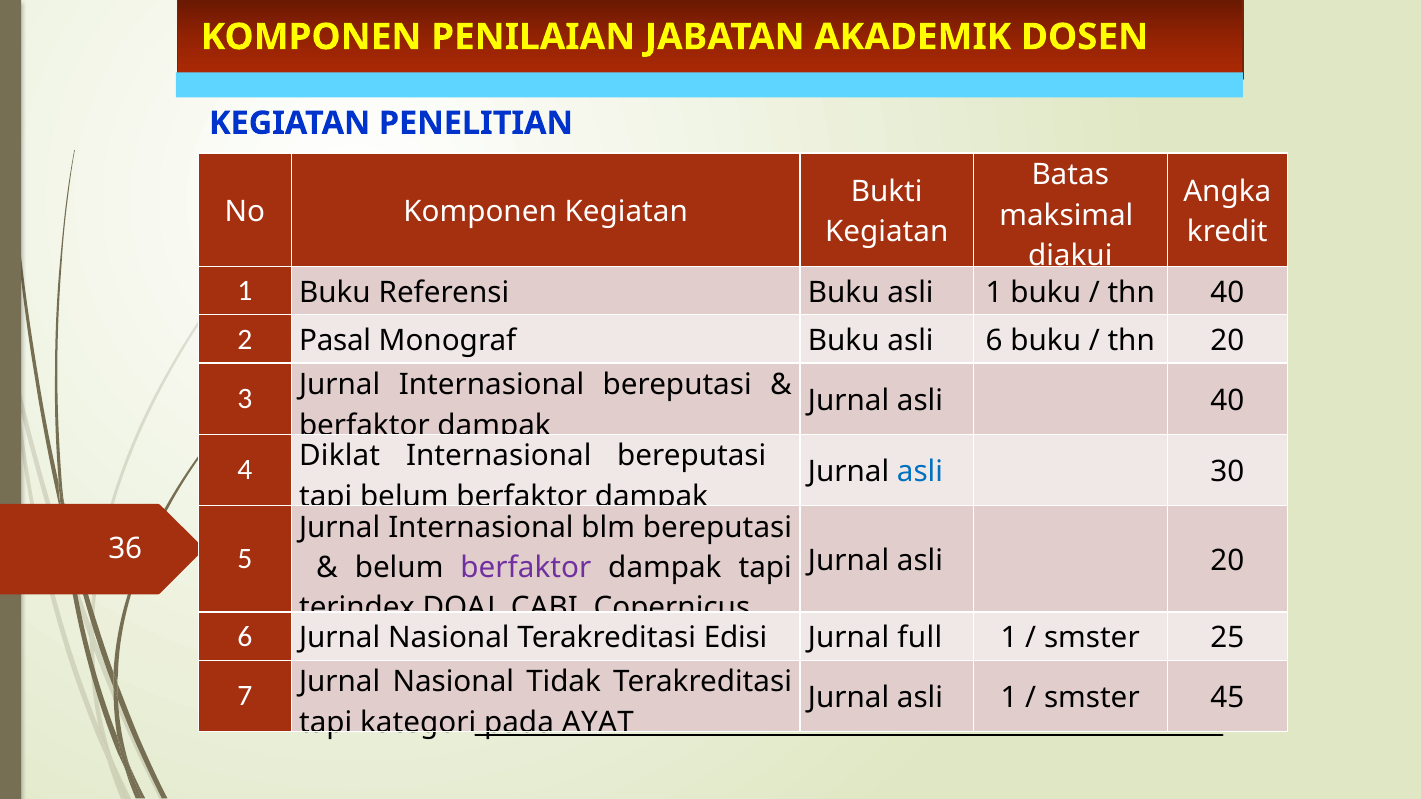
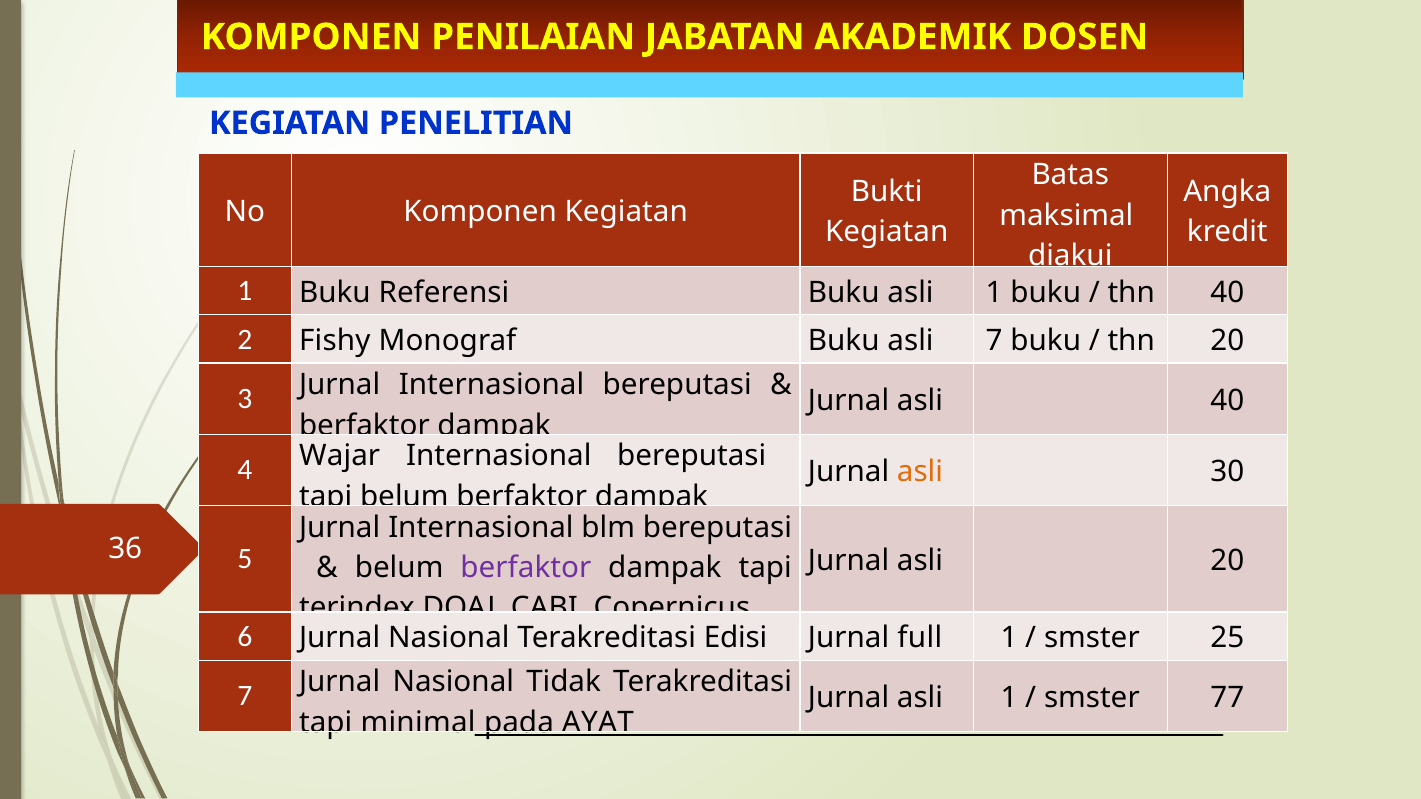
Pasal: Pasal -> Fishy
asli 6: 6 -> 7
Diklat: Diklat -> Wajar
asli at (920, 472) colour: blue -> orange
45: 45 -> 77
kategori: kategori -> minimal
